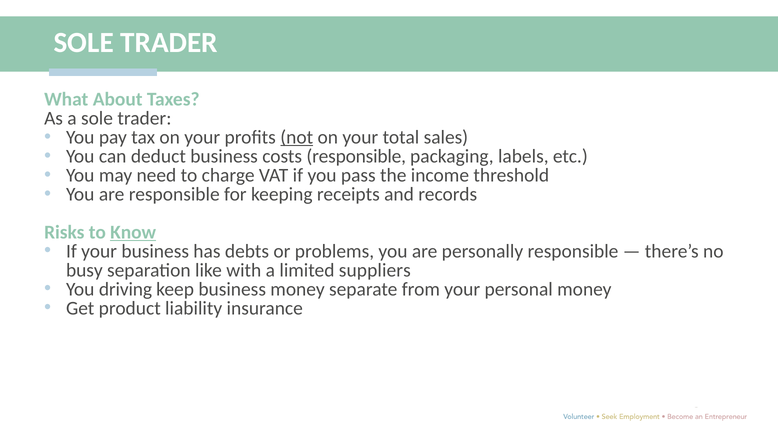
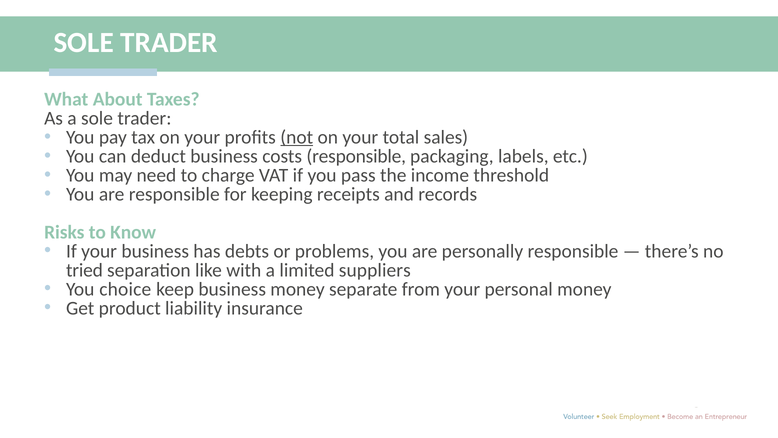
Know underline: present -> none
busy: busy -> tried
driving: driving -> choice
